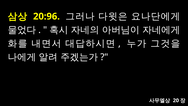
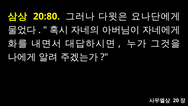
20:96: 20:96 -> 20:80
